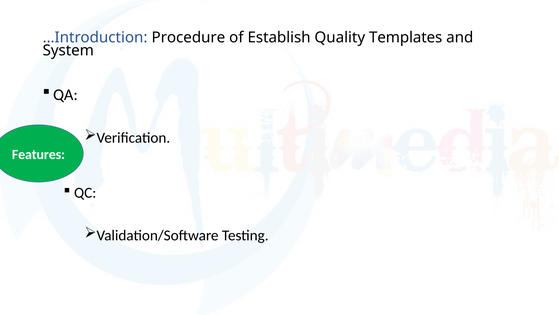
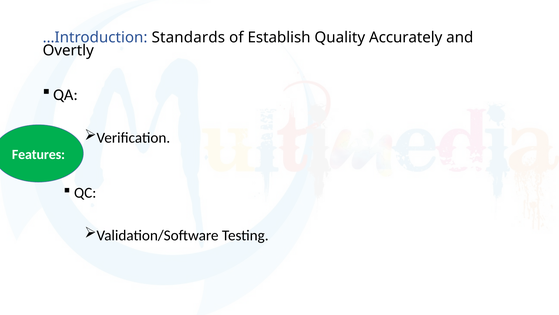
Procedure: Procedure -> Standards
Templates: Templates -> Accurately
System: System -> Overtly
